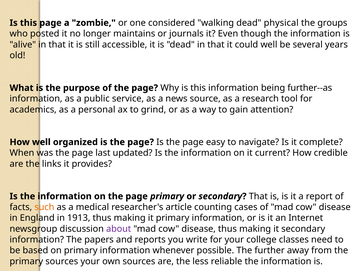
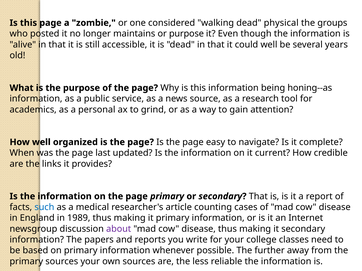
or journals: journals -> purpose
further--as: further--as -> honing--as
such colour: orange -> blue
1913: 1913 -> 1989
